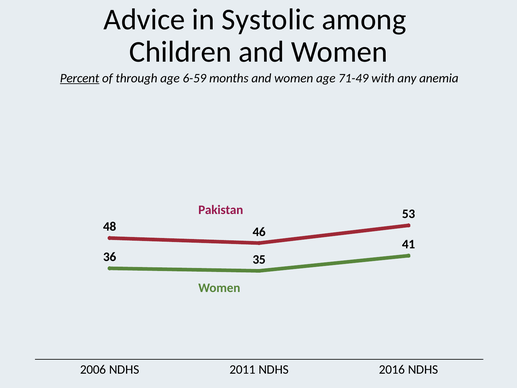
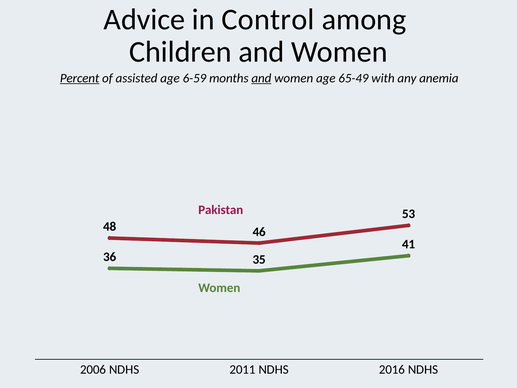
Systolic: Systolic -> Control
through: through -> assisted
and at (261, 78) underline: none -> present
71-49: 71-49 -> 65-49
